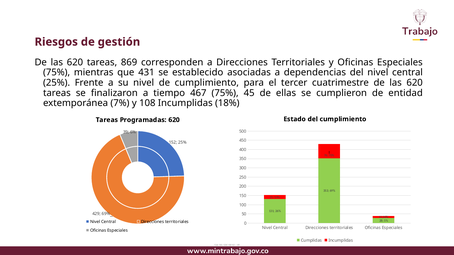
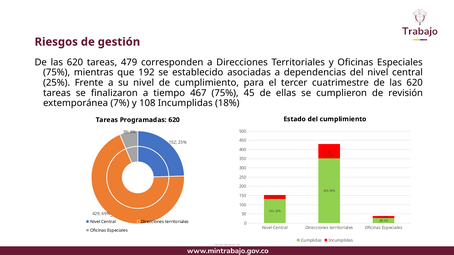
869: 869 -> 479
431: 431 -> 192
entidad: entidad -> revisión
